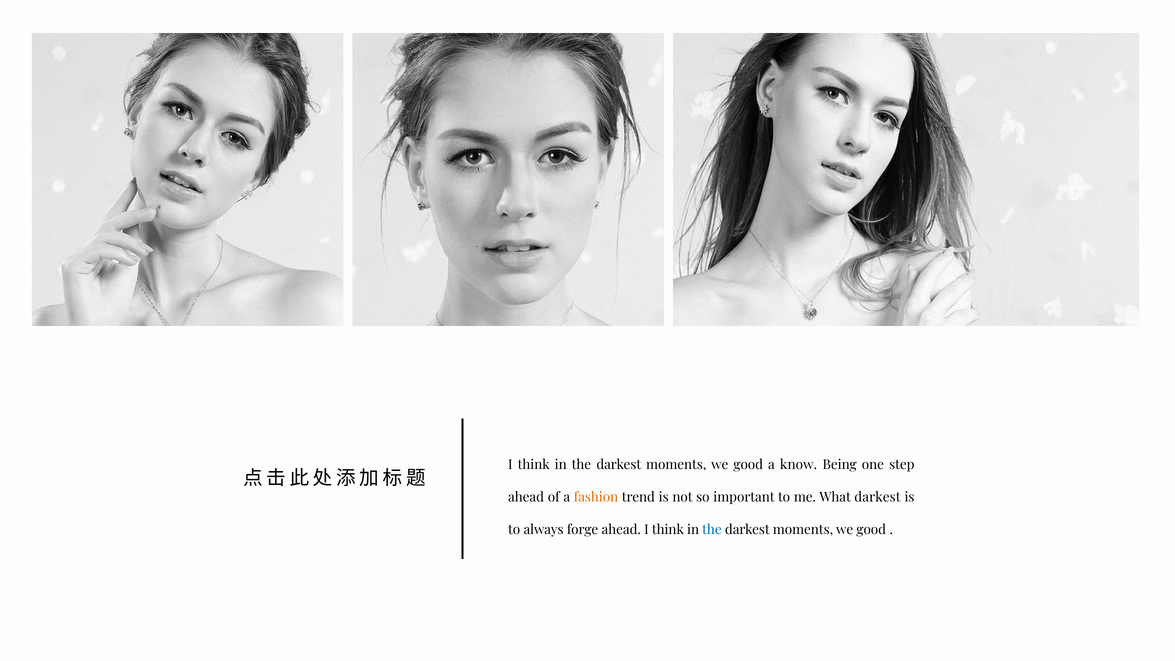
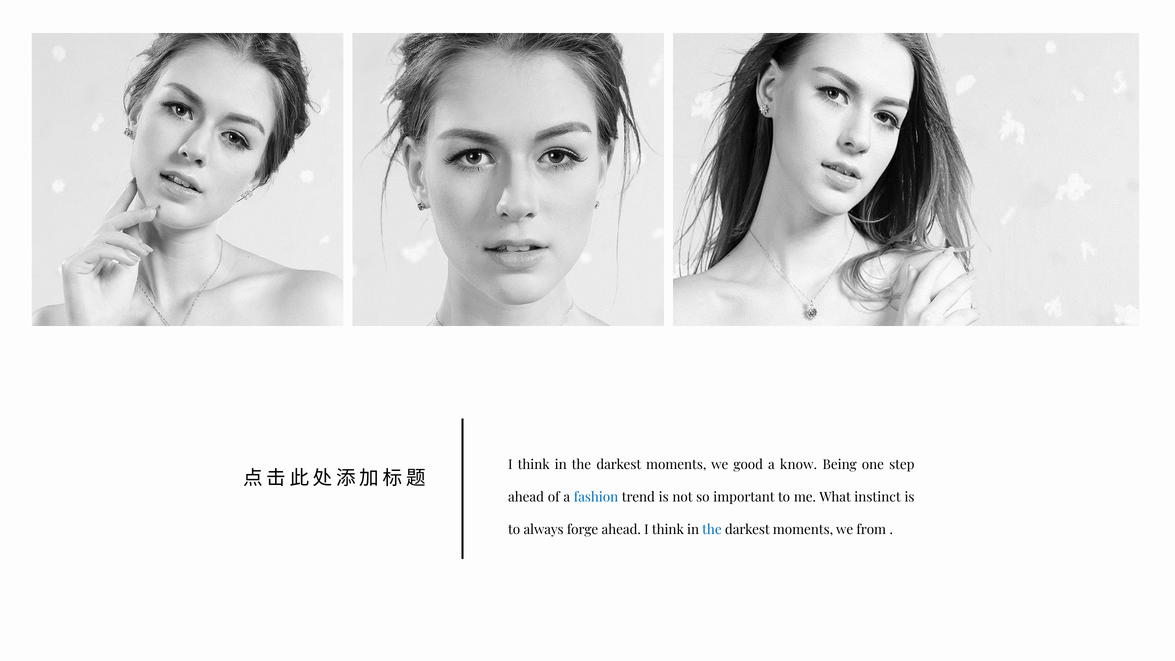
fashion colour: orange -> blue
What darkest: darkest -> instinct
good at (871, 530): good -> from
